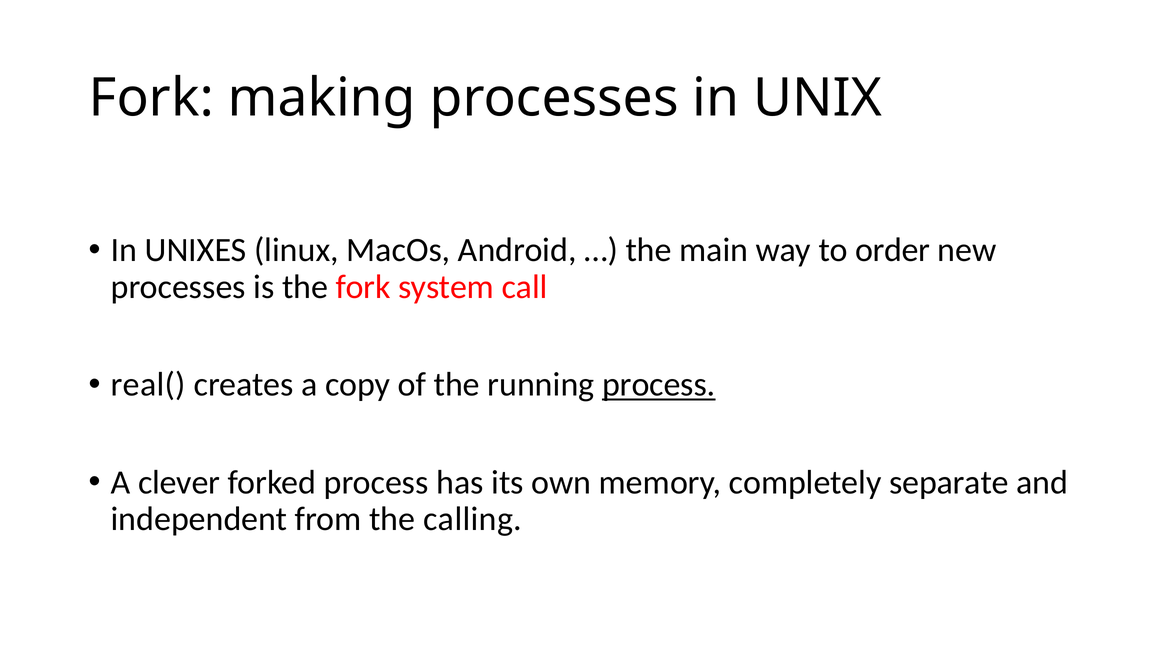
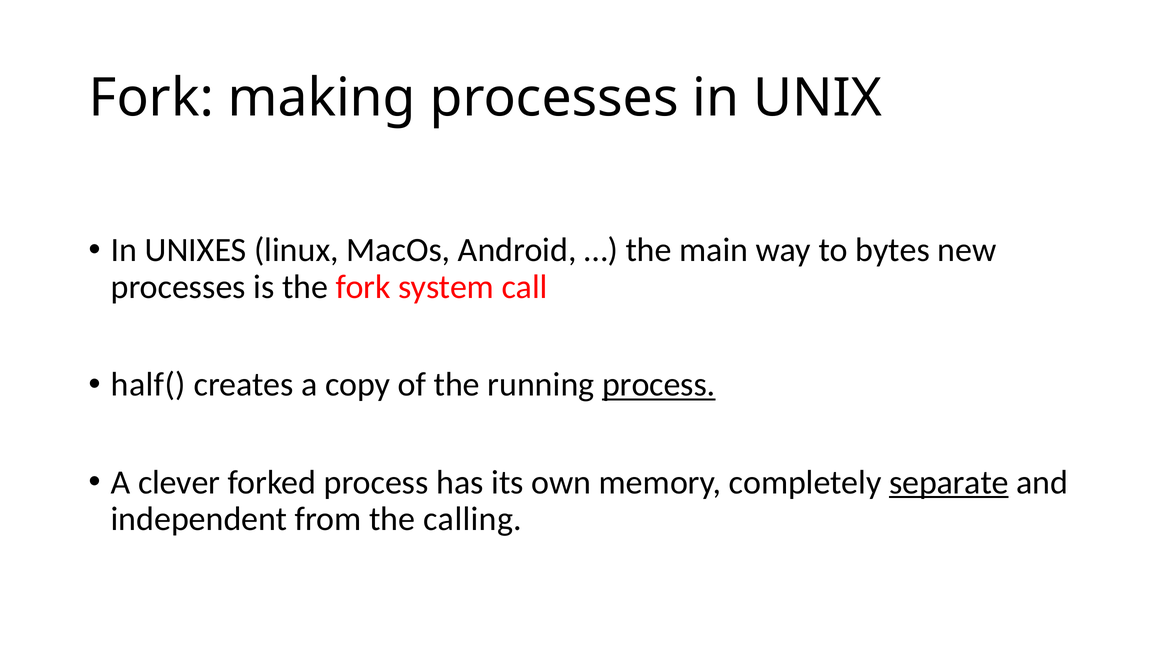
order: order -> bytes
real(: real( -> half(
separate underline: none -> present
